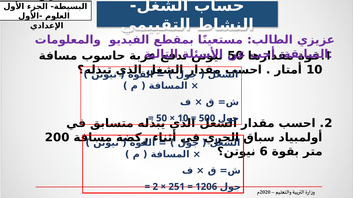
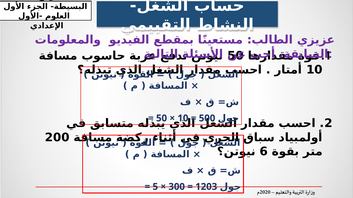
2 at (155, 187): 2 -> 5
251: 251 -> 300
1206: 1206 -> 1203
